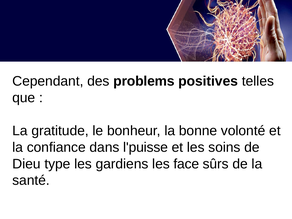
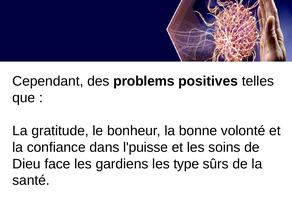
type: type -> face
face: face -> type
